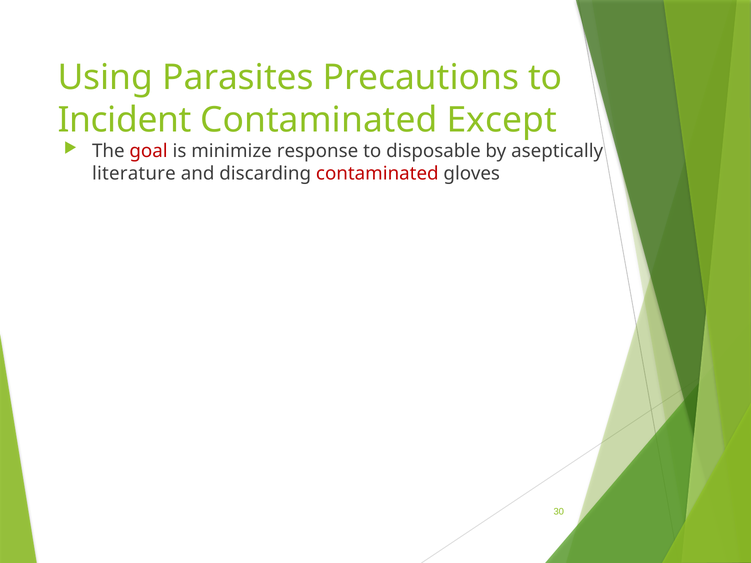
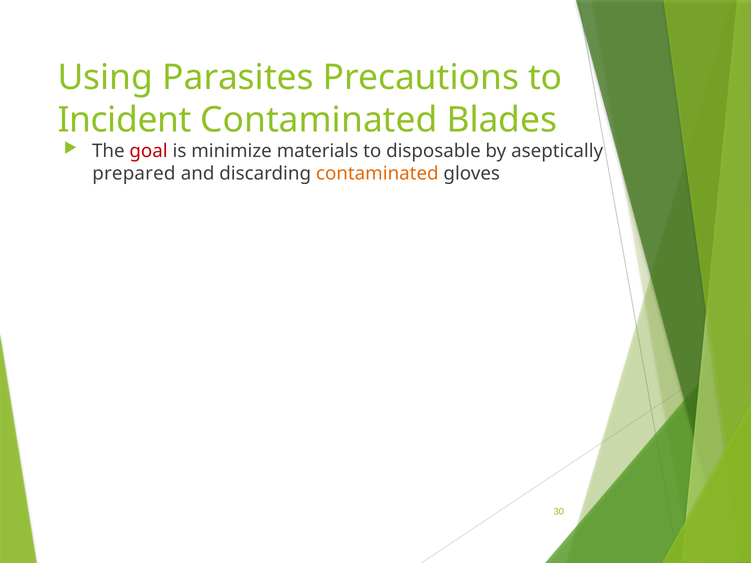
Except: Except -> Blades
response: response -> materials
literature: literature -> prepared
contaminated at (377, 174) colour: red -> orange
